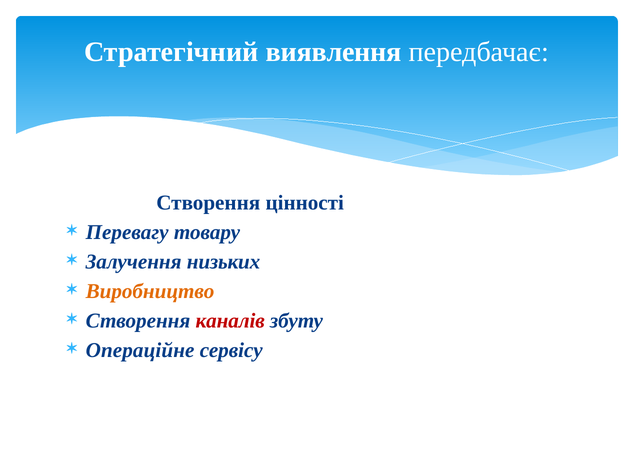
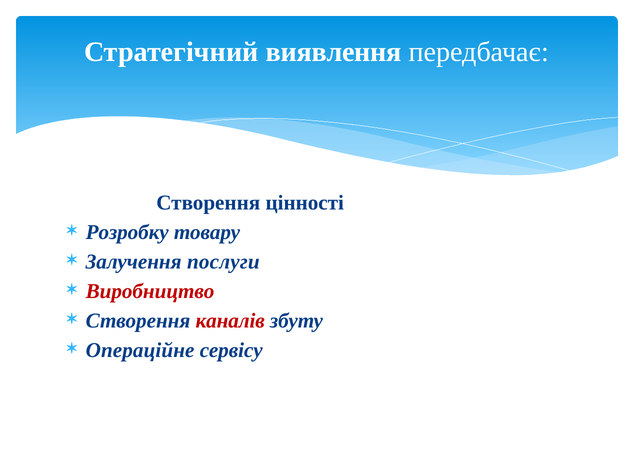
Перевагу: Перевагу -> Розробку
низьких: низьких -> послуги
Виробництво colour: orange -> red
